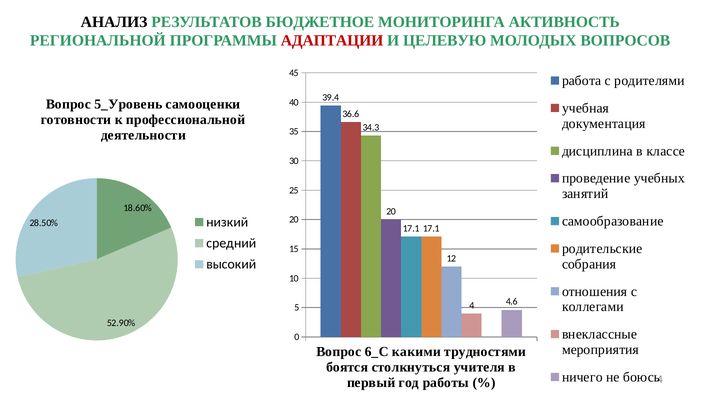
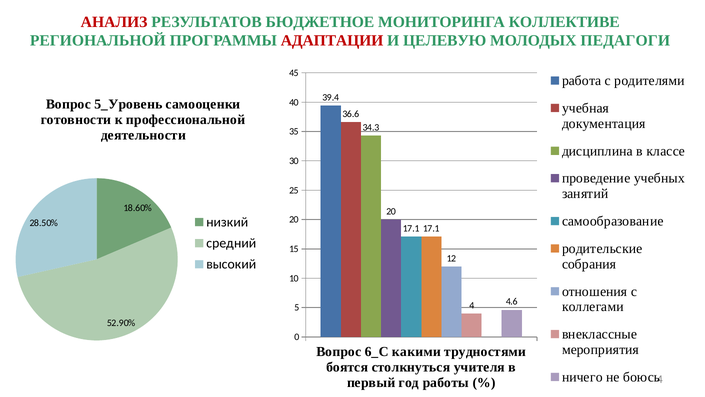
АНАЛИЗ colour: black -> red
АКТИВНОСТЬ: АКТИВНОСТЬ -> КОЛЛЕКТИВЕ
ВОПРОСОВ: ВОПРОСОВ -> ПЕДАГОГИ
